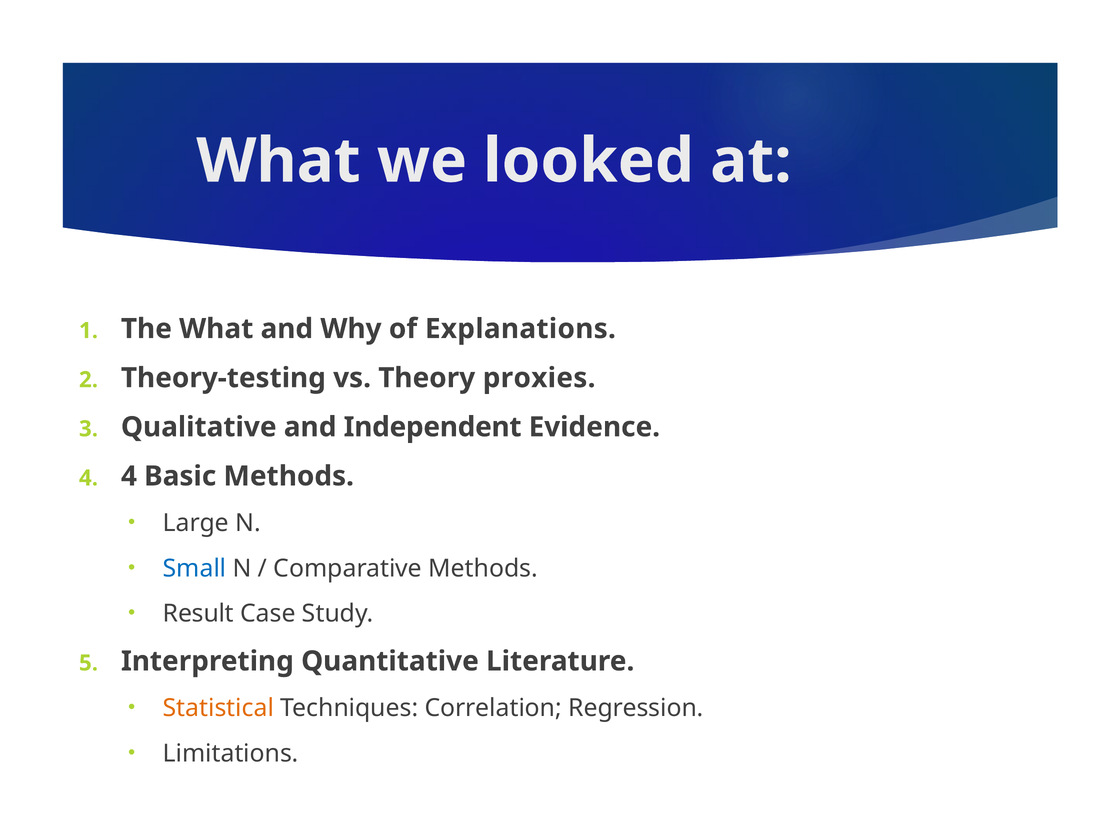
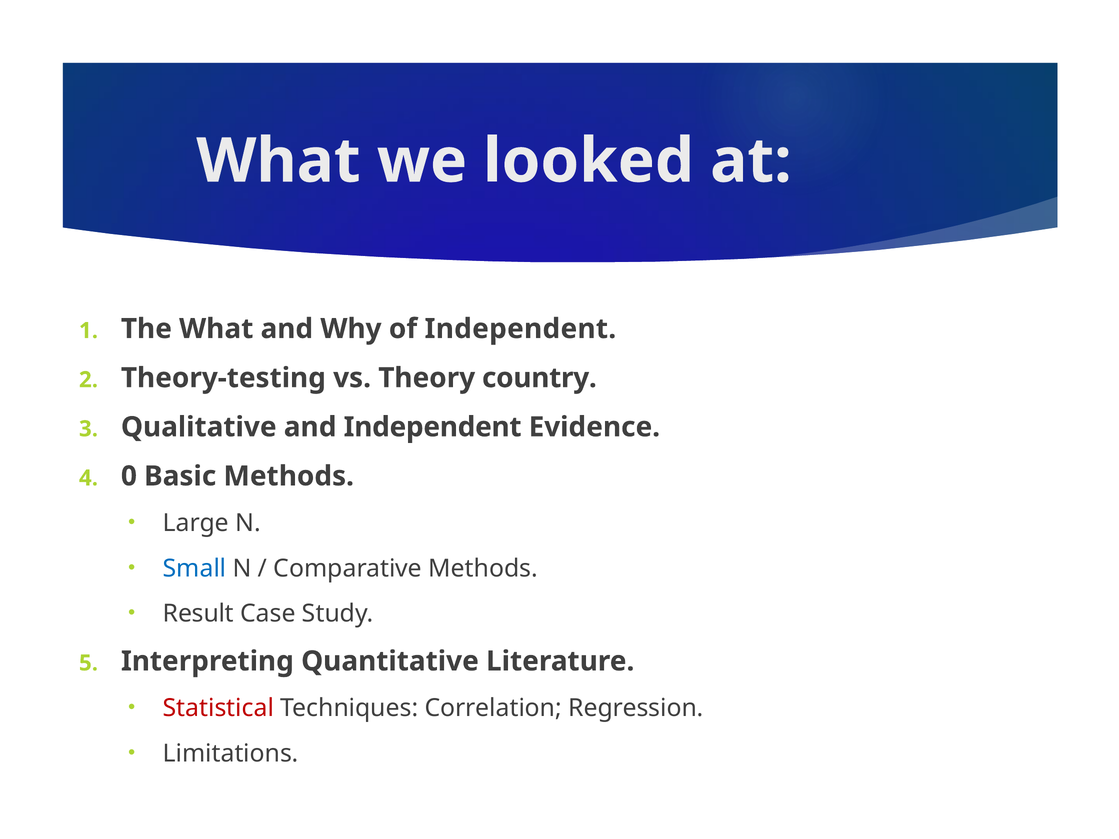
of Explanations: Explanations -> Independent
proxies: proxies -> country
4 at (129, 476): 4 -> 0
Statistical colour: orange -> red
